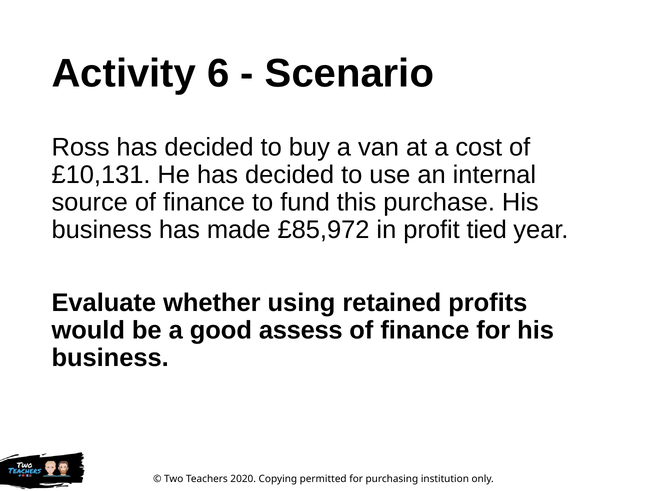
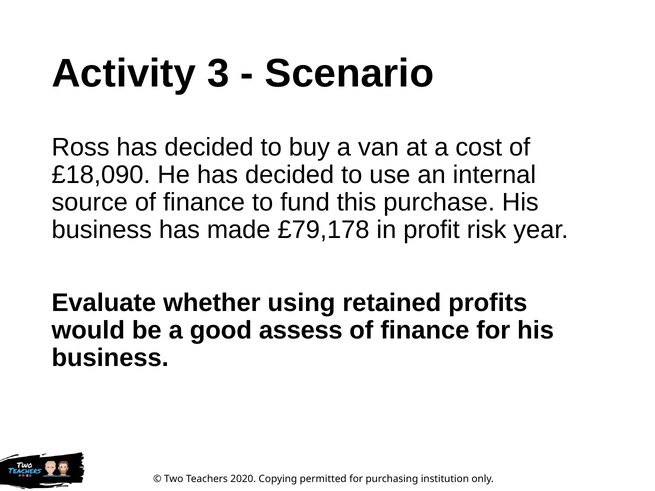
6: 6 -> 3
£10,131: £10,131 -> £18,090
£85,972: £85,972 -> £79,178
tied: tied -> risk
